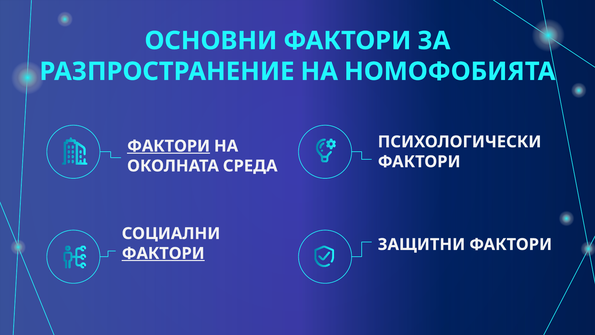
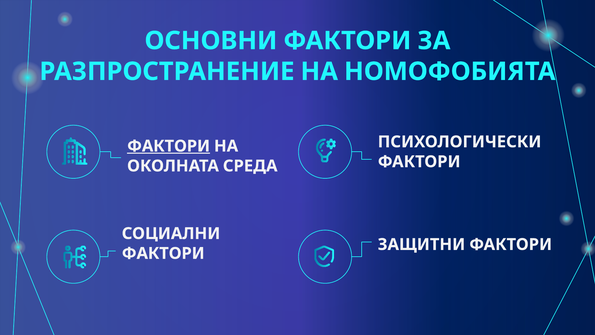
ФАКТОРИ at (163, 253) underline: present -> none
